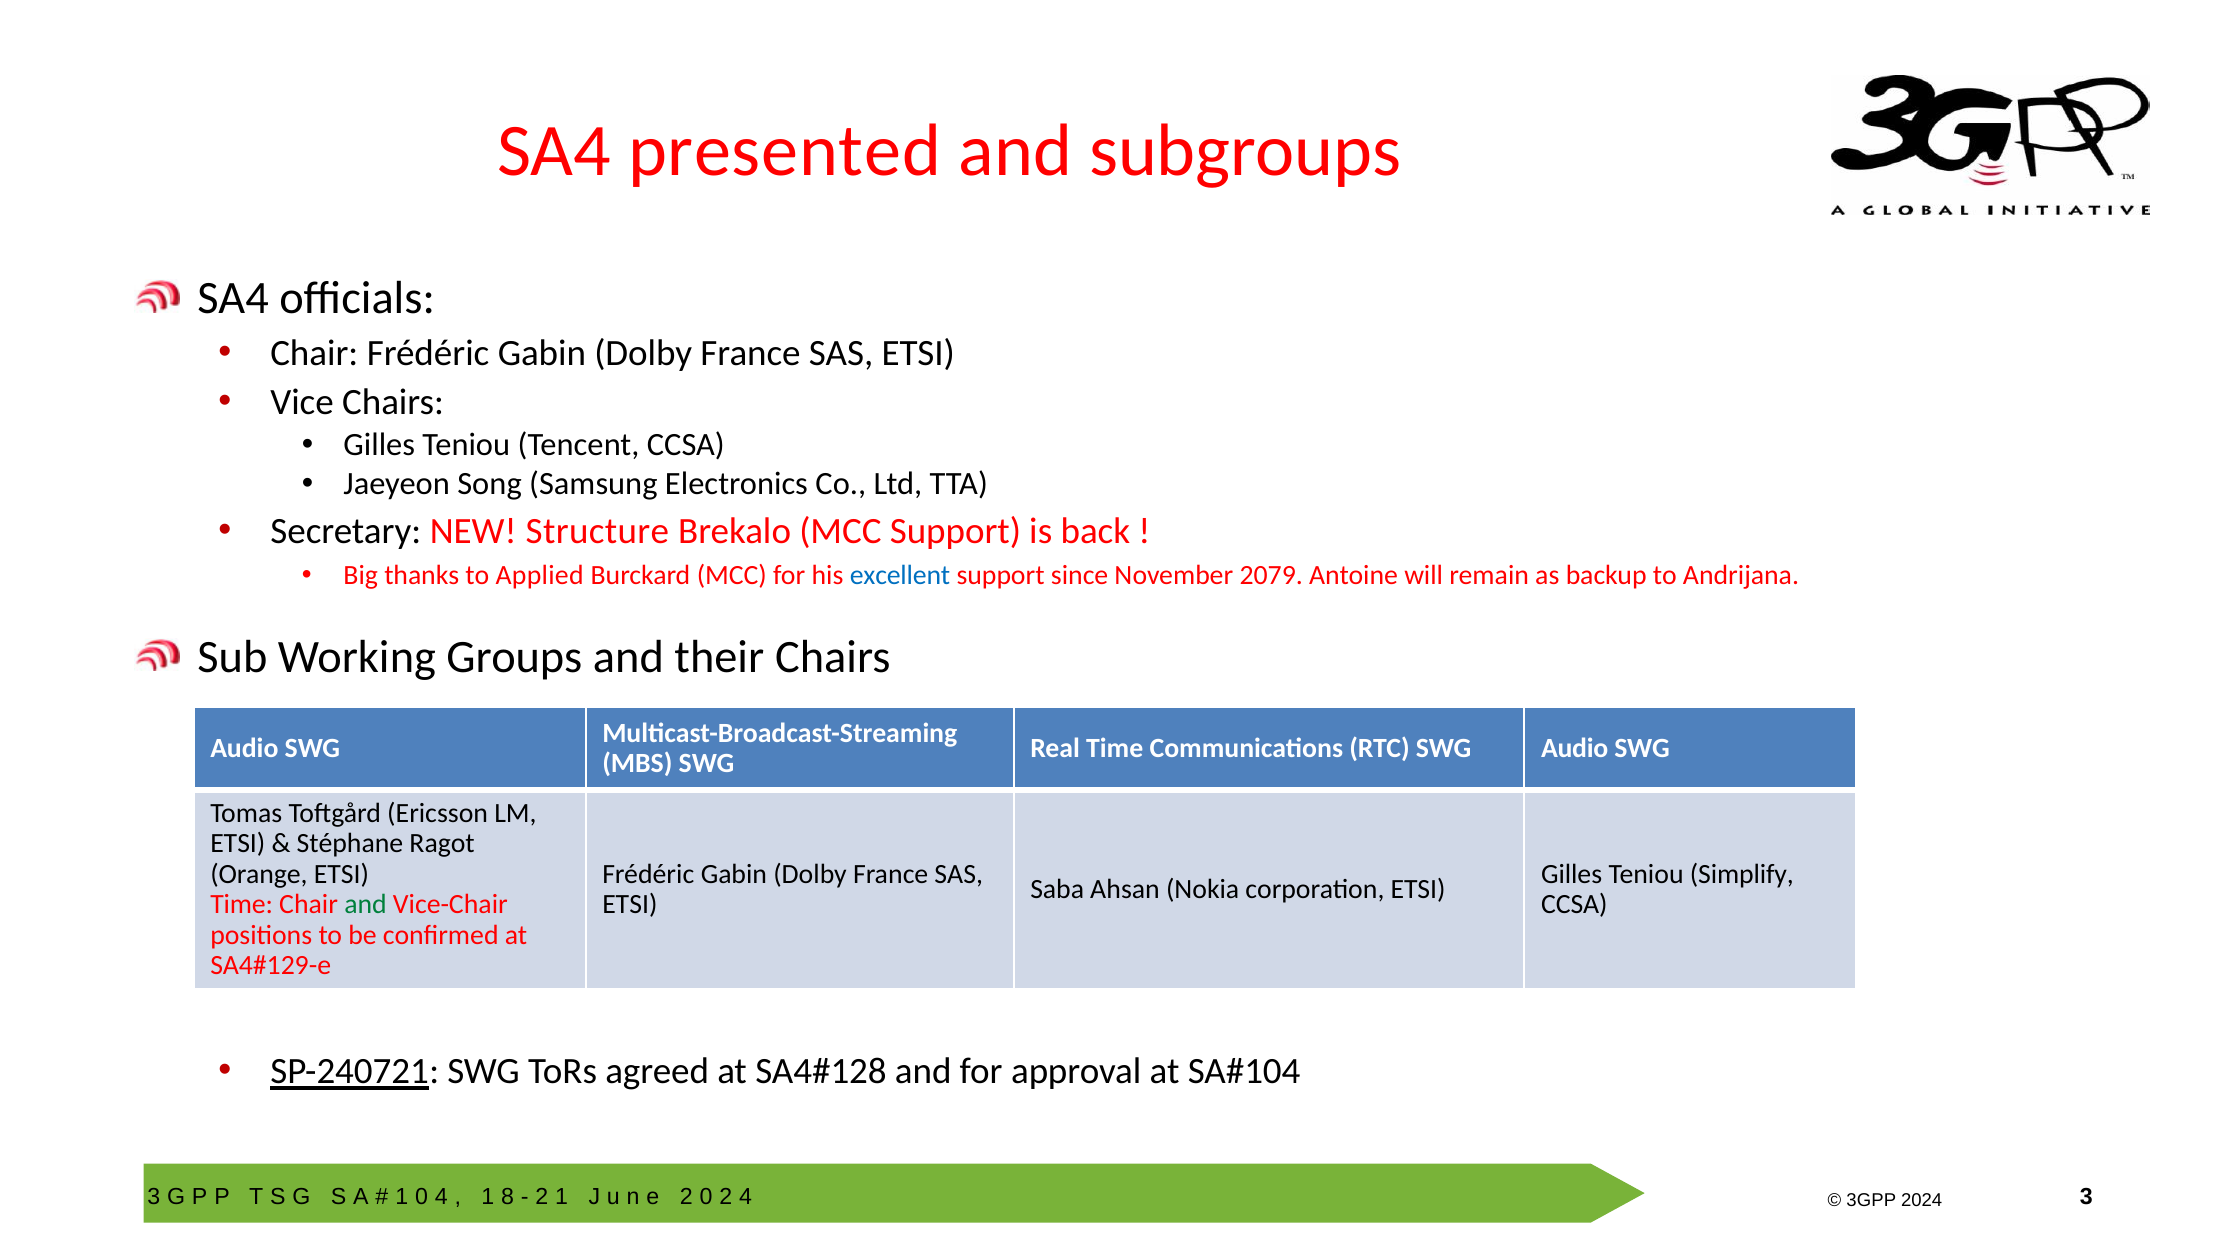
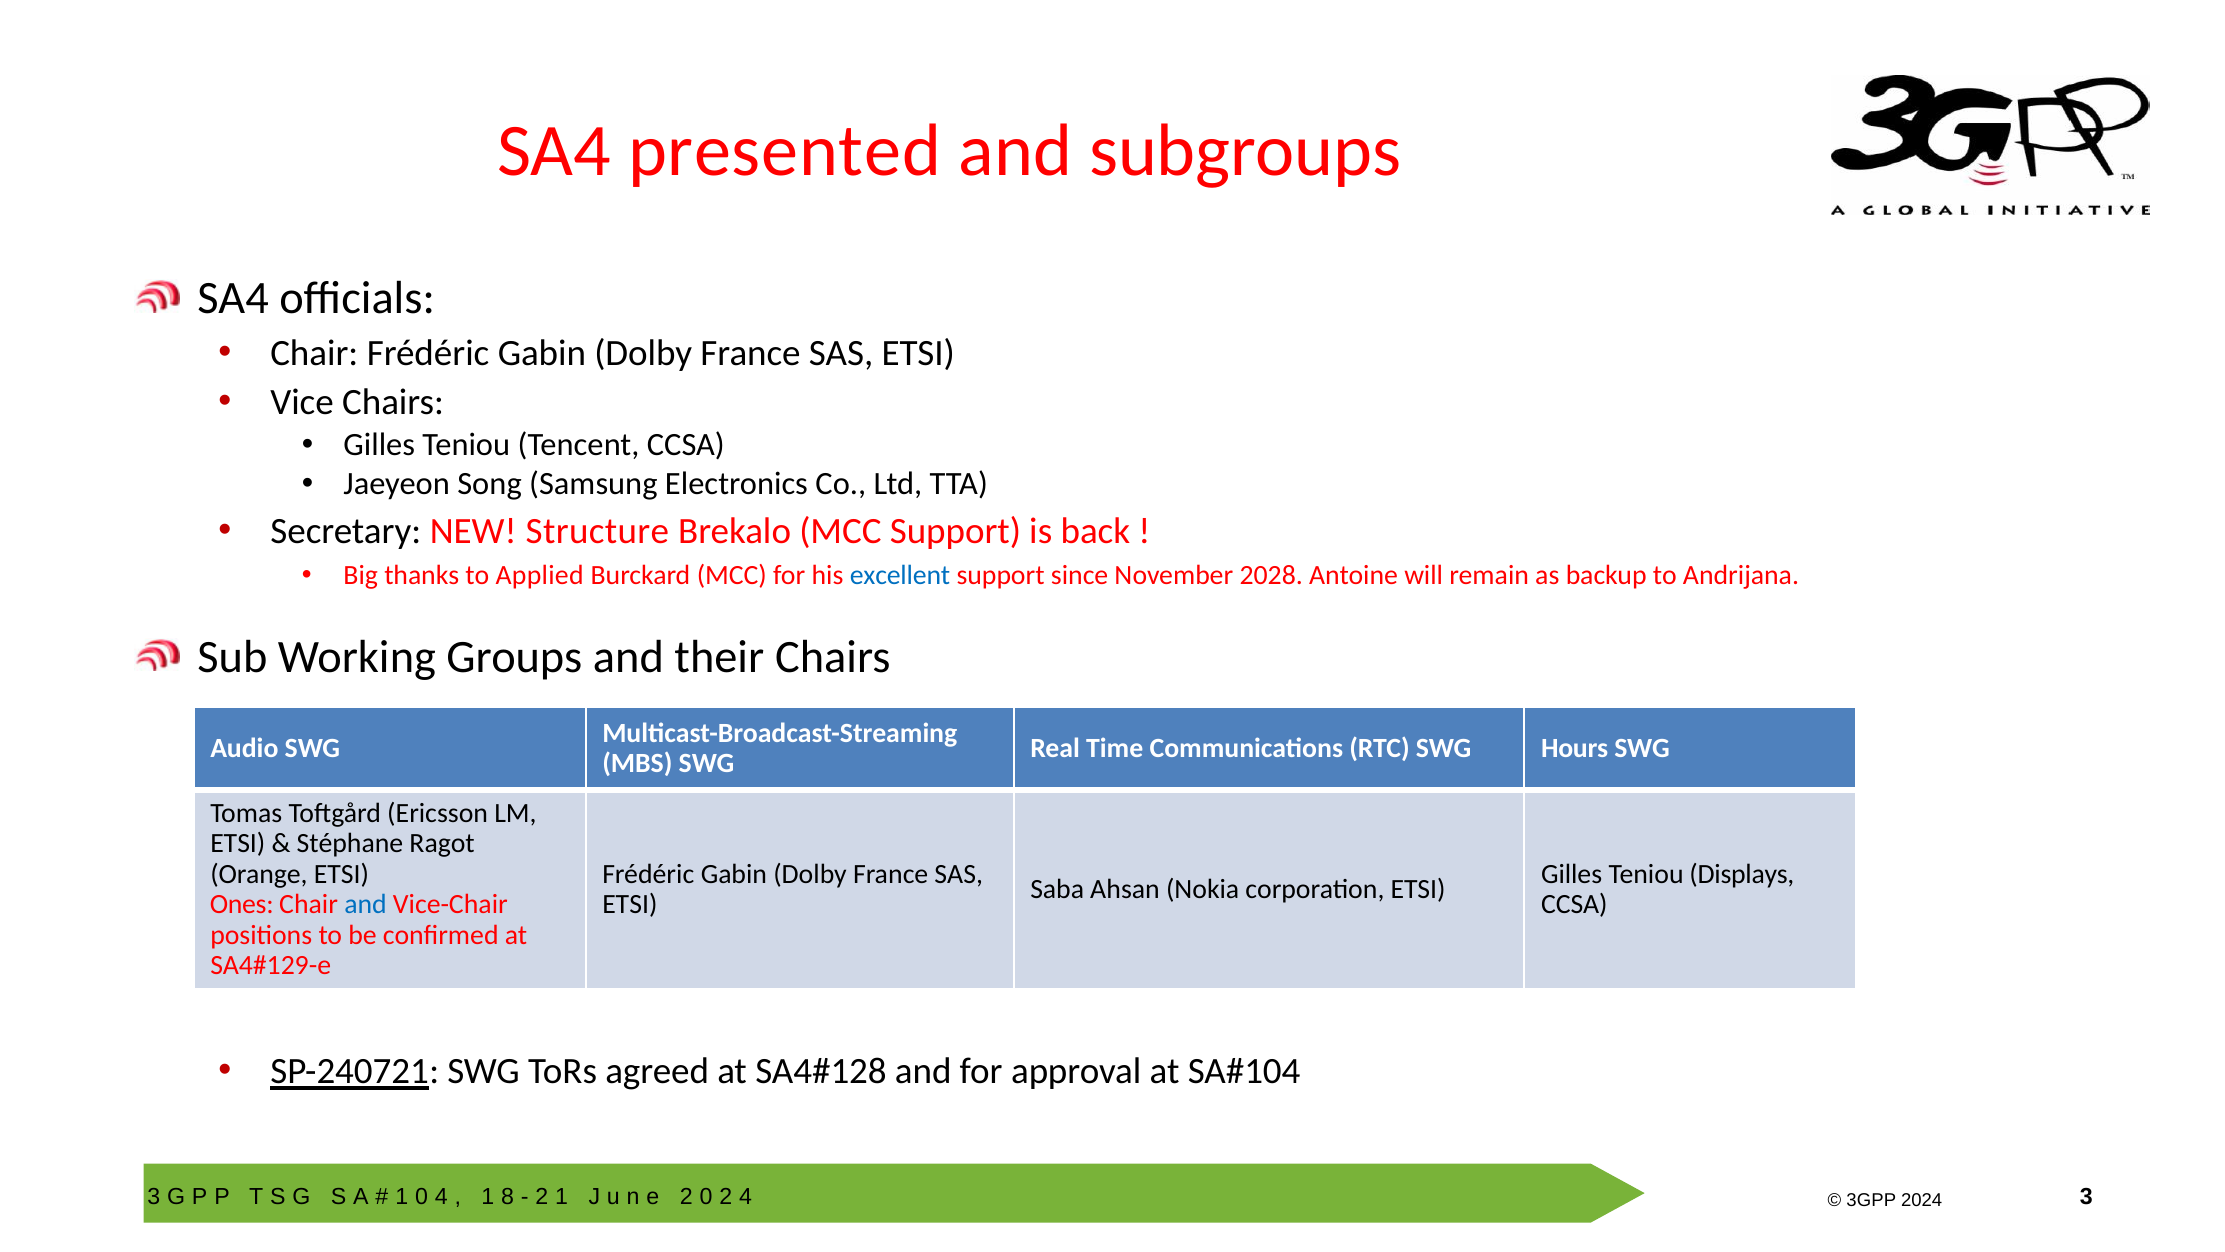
2079: 2079 -> 2028
SWG Audio: Audio -> Hours
Simplify: Simplify -> Displays
Time at (242, 904): Time -> Ones
and at (366, 904) colour: green -> blue
